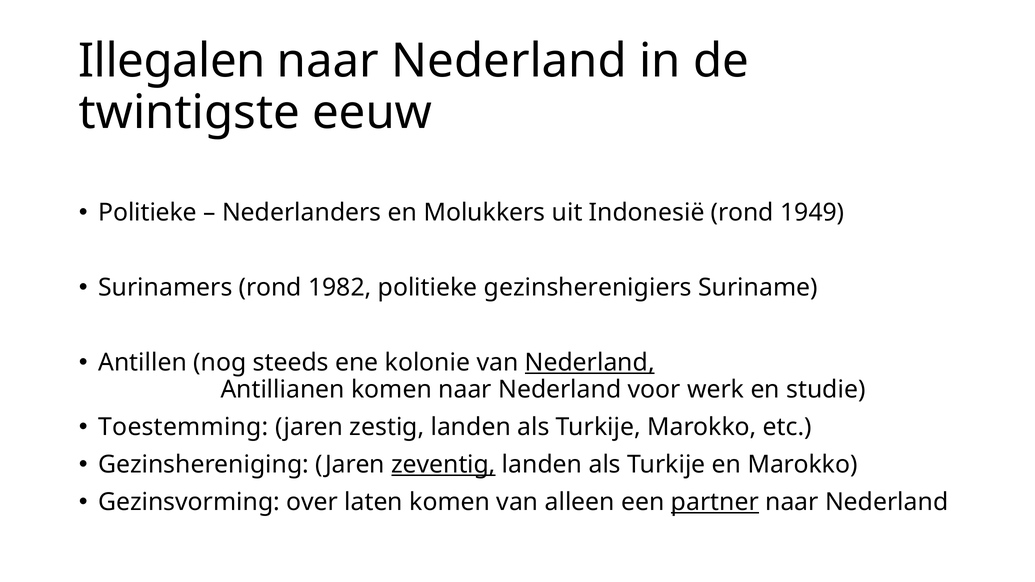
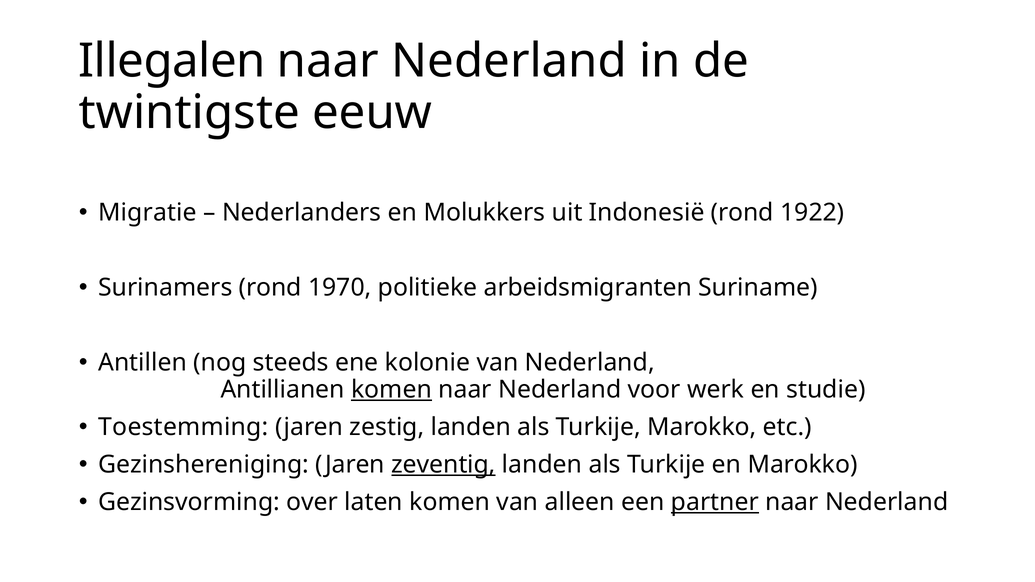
Politieke at (148, 213): Politieke -> Migratie
1949: 1949 -> 1922
1982: 1982 -> 1970
gezinsherenigiers: gezinsherenigiers -> arbeidsmigranten
Nederland at (590, 363) underline: present -> none
komen at (392, 390) underline: none -> present
